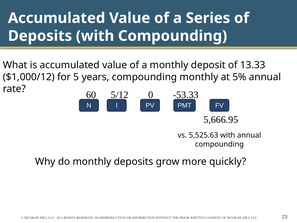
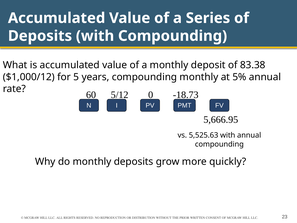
13.33: 13.33 -> 83.38
-53.33: -53.33 -> -18.73
